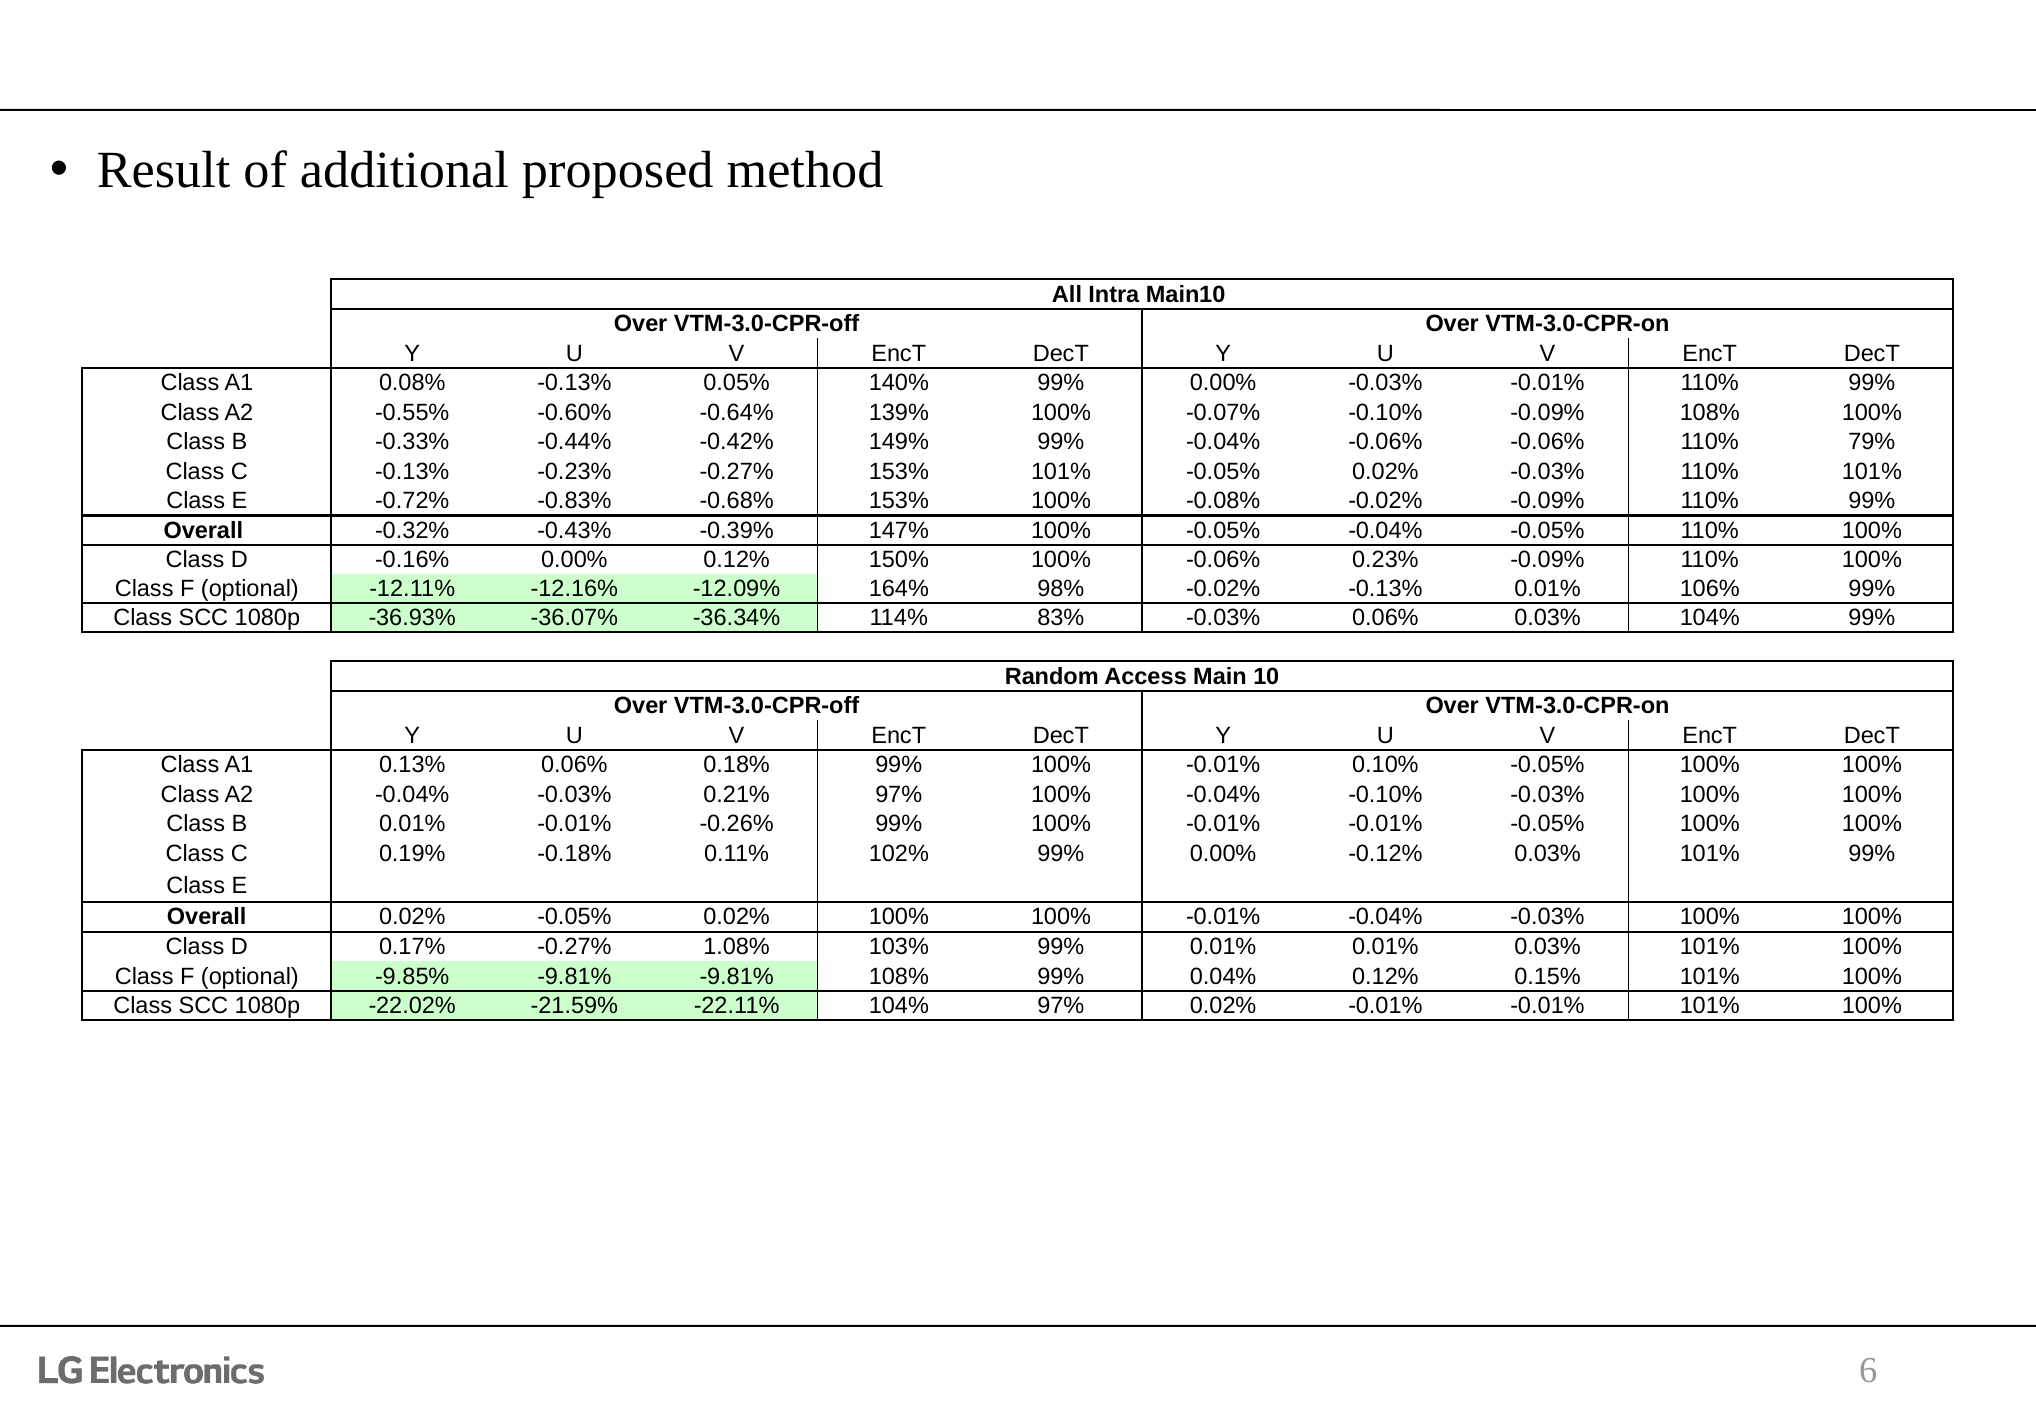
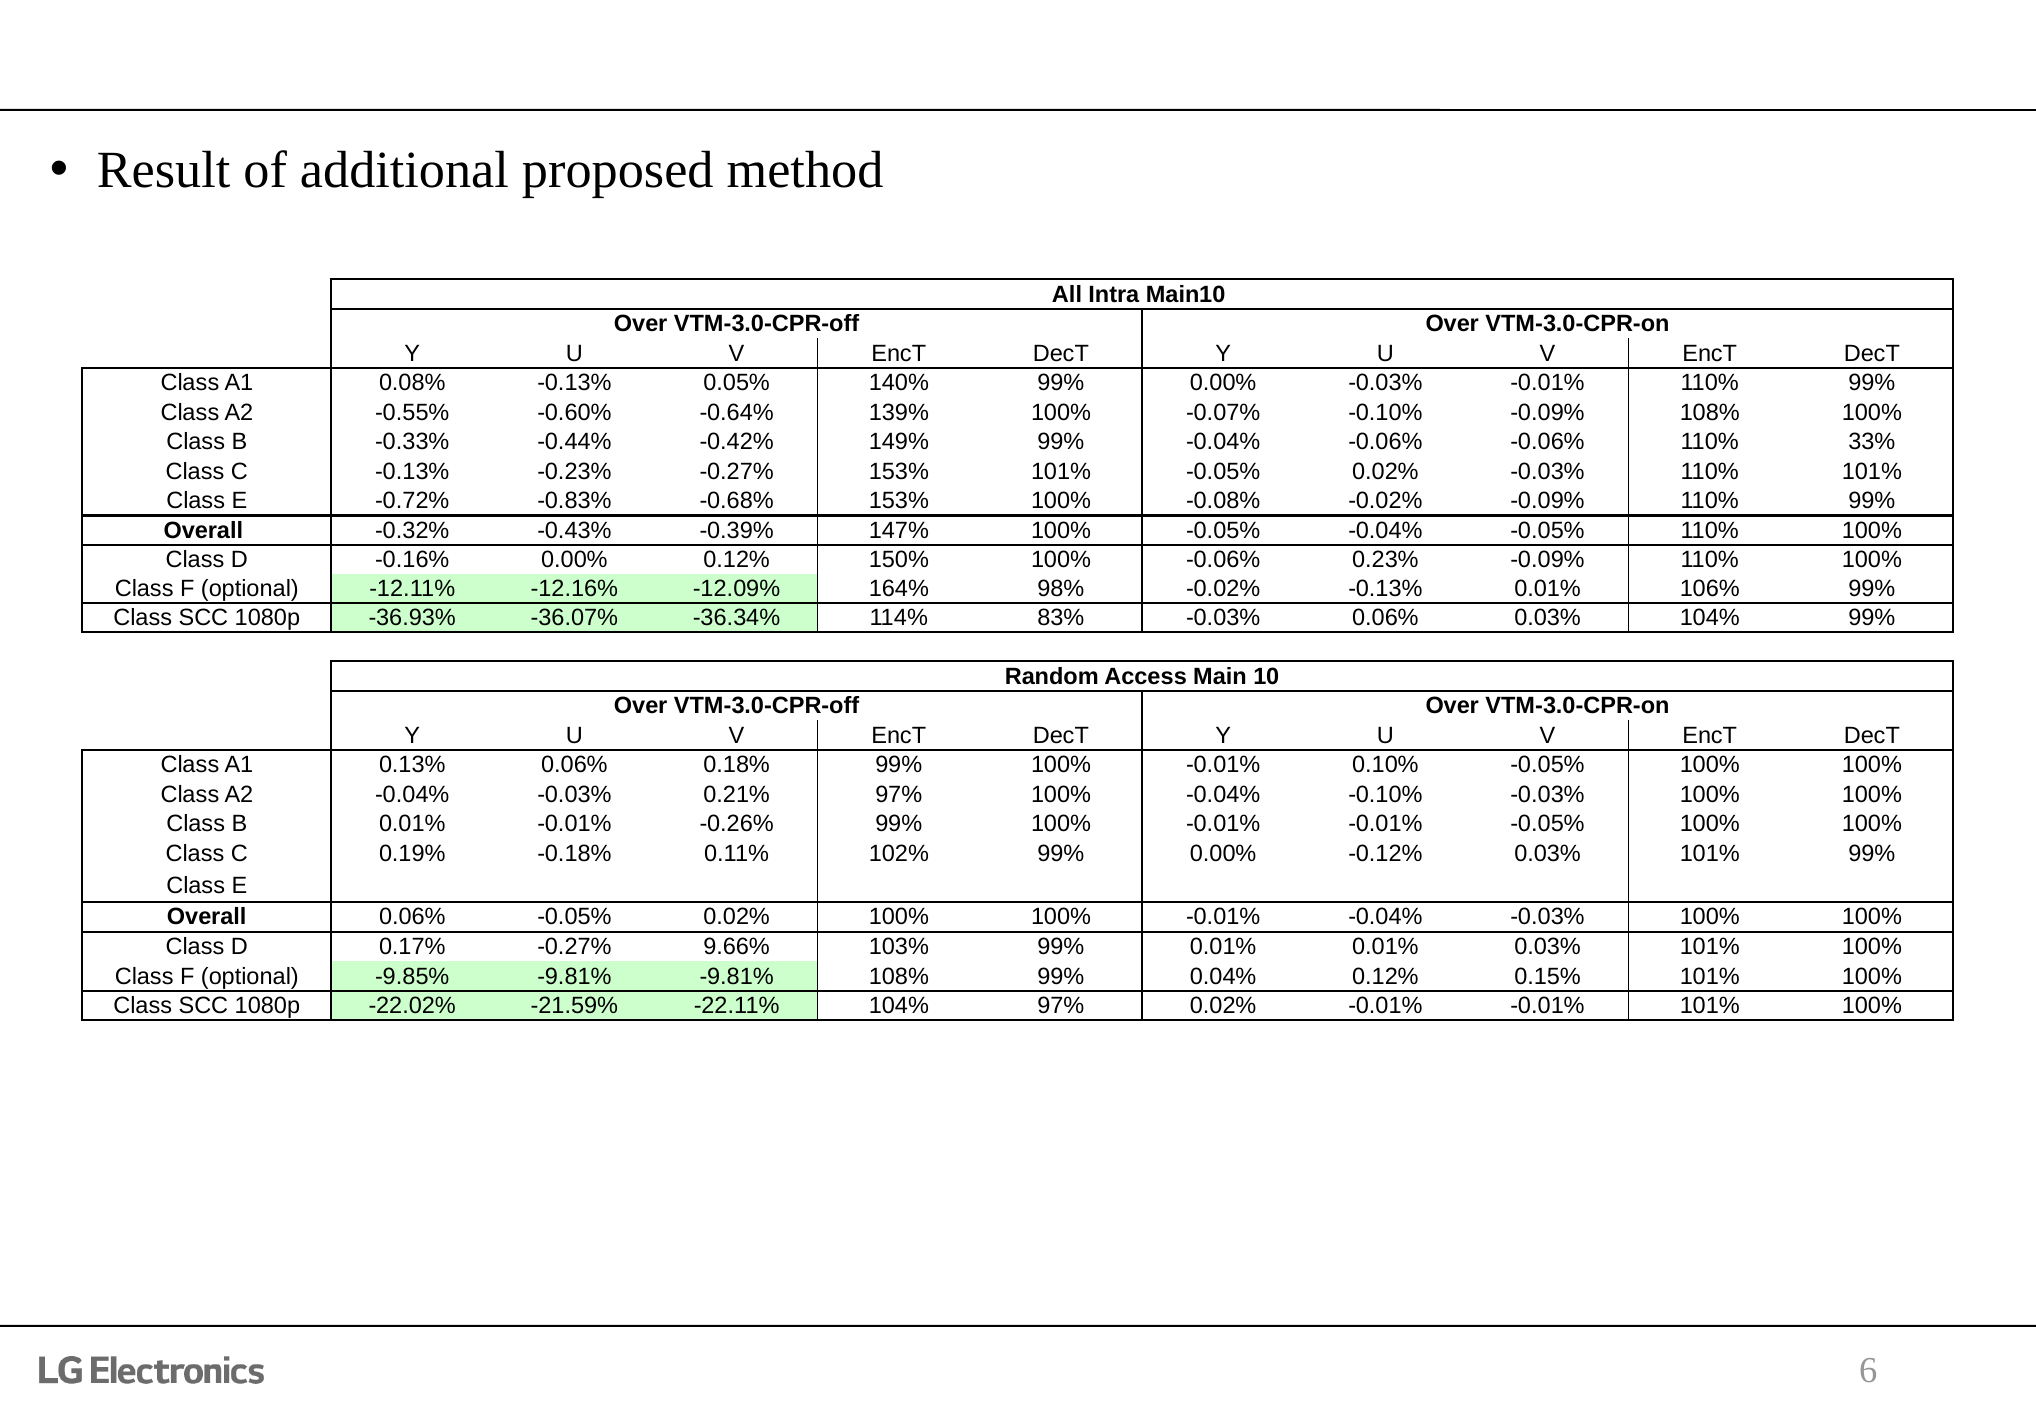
79%: 79% -> 33%
Overall 0.02%: 0.02% -> 0.06%
1.08%: 1.08% -> 9.66%
